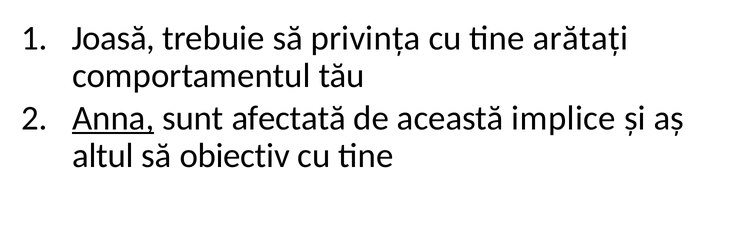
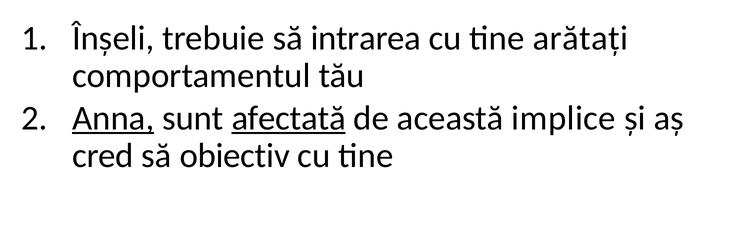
Joasă: Joasă -> Înșeli
privința: privința -> intrarea
afectată underline: none -> present
altul: altul -> cred
